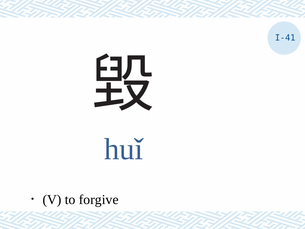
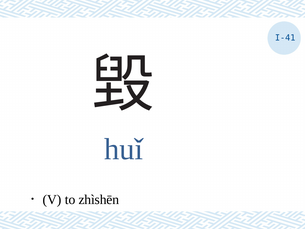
forgive: forgive -> zhìshēn
